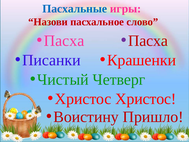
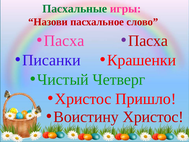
Пасхальные colour: blue -> green
Христос Христос: Христос -> Пришло
Воистину Пришло: Пришло -> Христос
